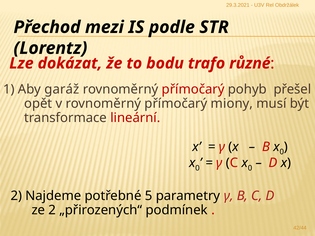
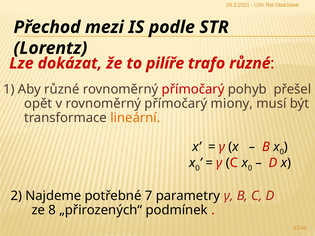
bodu: bodu -> pilíře
Aby garáž: garáž -> různé
lineární colour: red -> orange
5: 5 -> 7
ze 2: 2 -> 8
